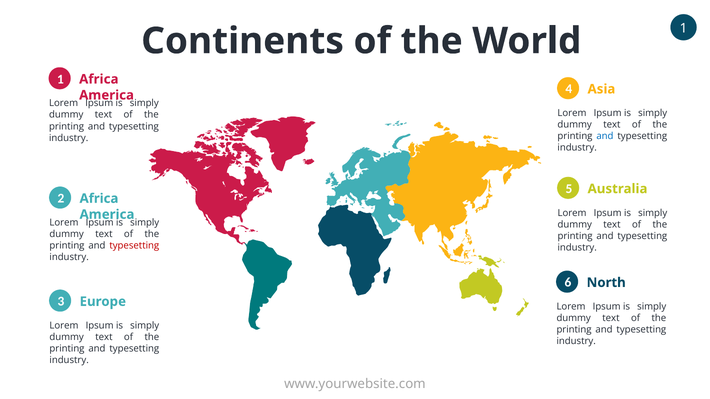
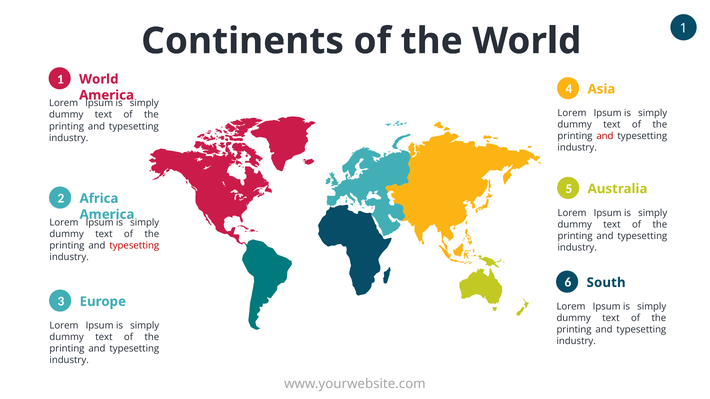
1 Africa: Africa -> World
and at (605, 136) colour: blue -> red
North: North -> South
